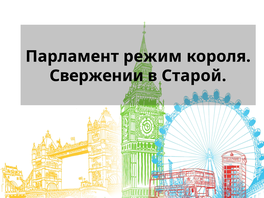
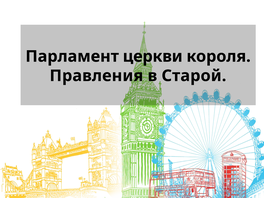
режим: режим -> церкви
Свержении: Свержении -> Правления
